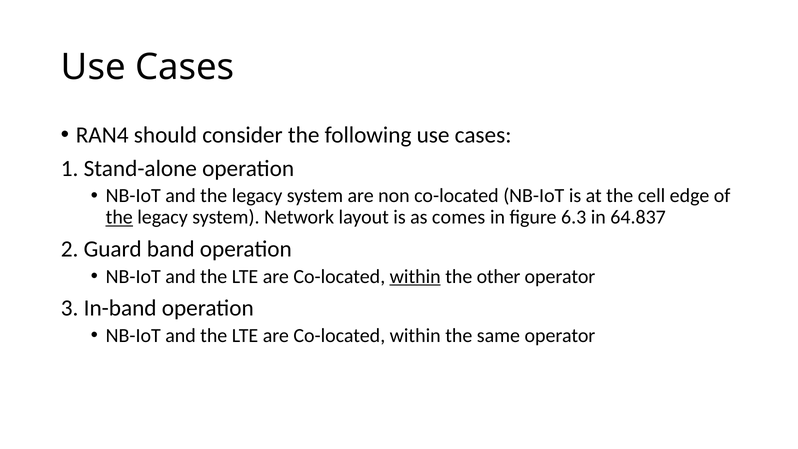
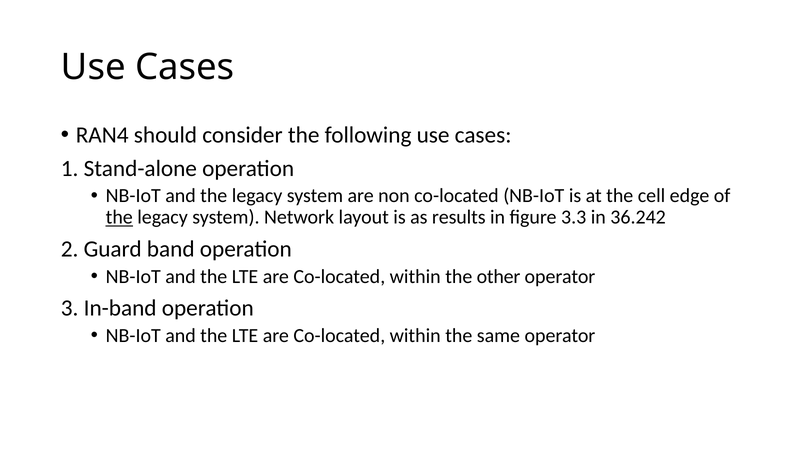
comes: comes -> results
6.3: 6.3 -> 3.3
64.837: 64.837 -> 36.242
within at (415, 276) underline: present -> none
